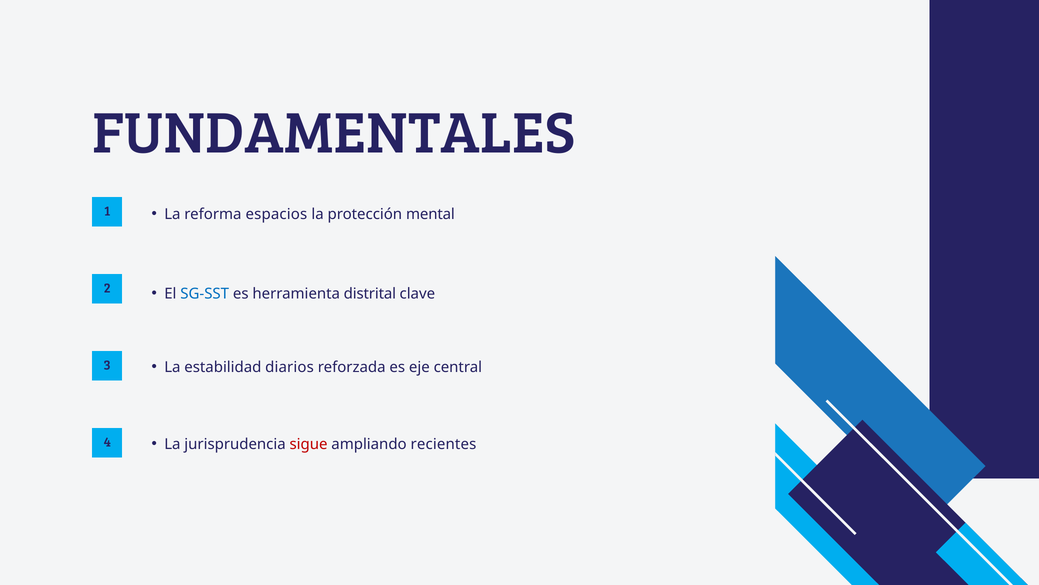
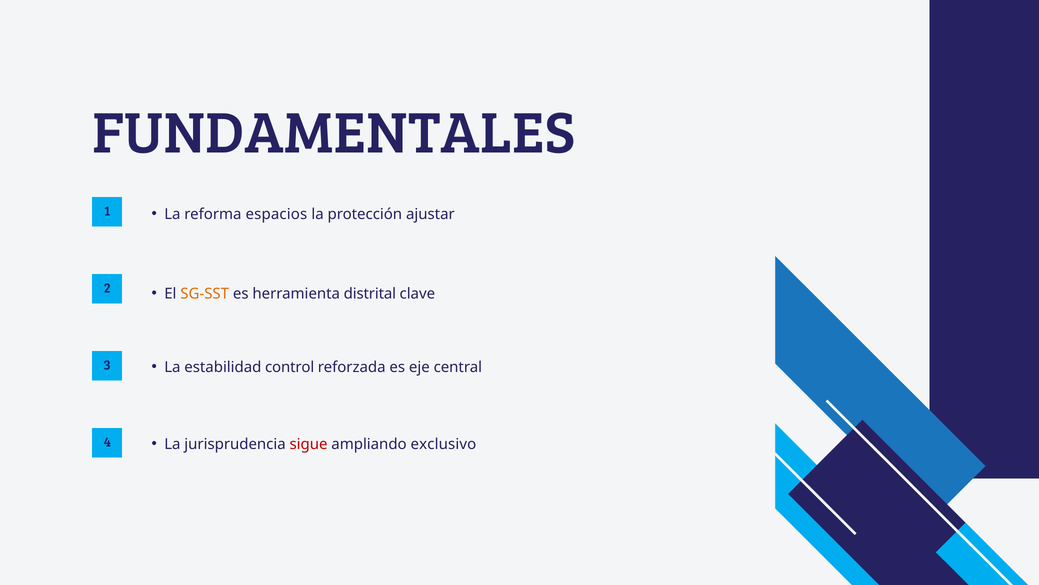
mental: mental -> ajustar
SG-SST colour: blue -> orange
diarios: diarios -> control
recientes: recientes -> exclusivo
